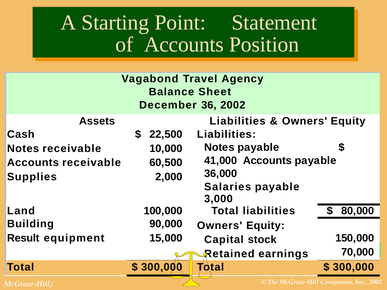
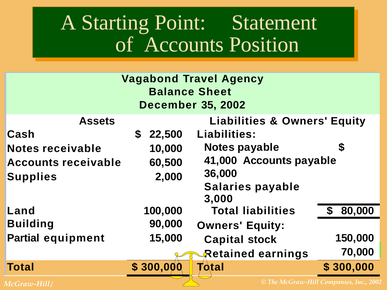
36: 36 -> 35
Result: Result -> Partial
